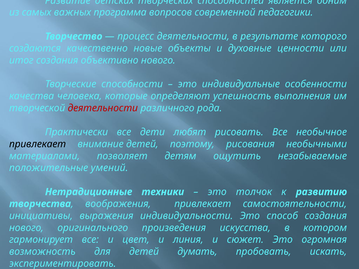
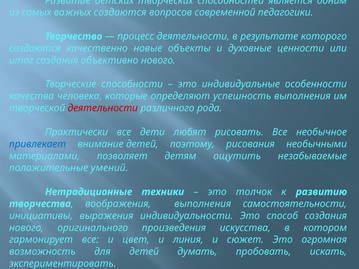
важных программа: программа -> создаются
привлекает at (38, 144) colour: black -> blue
воображения привлекает: привлекает -> выполнения
